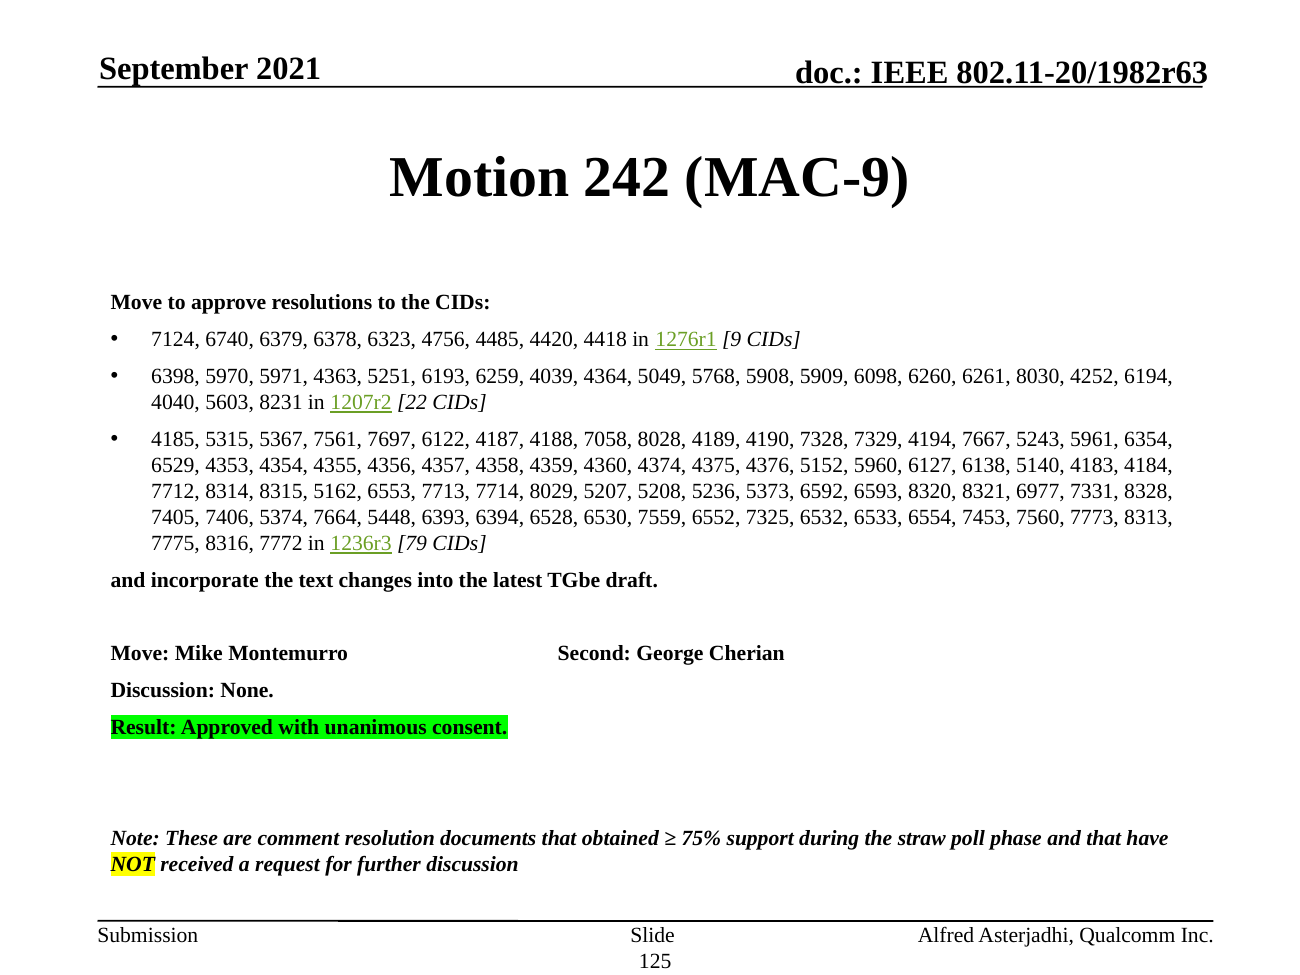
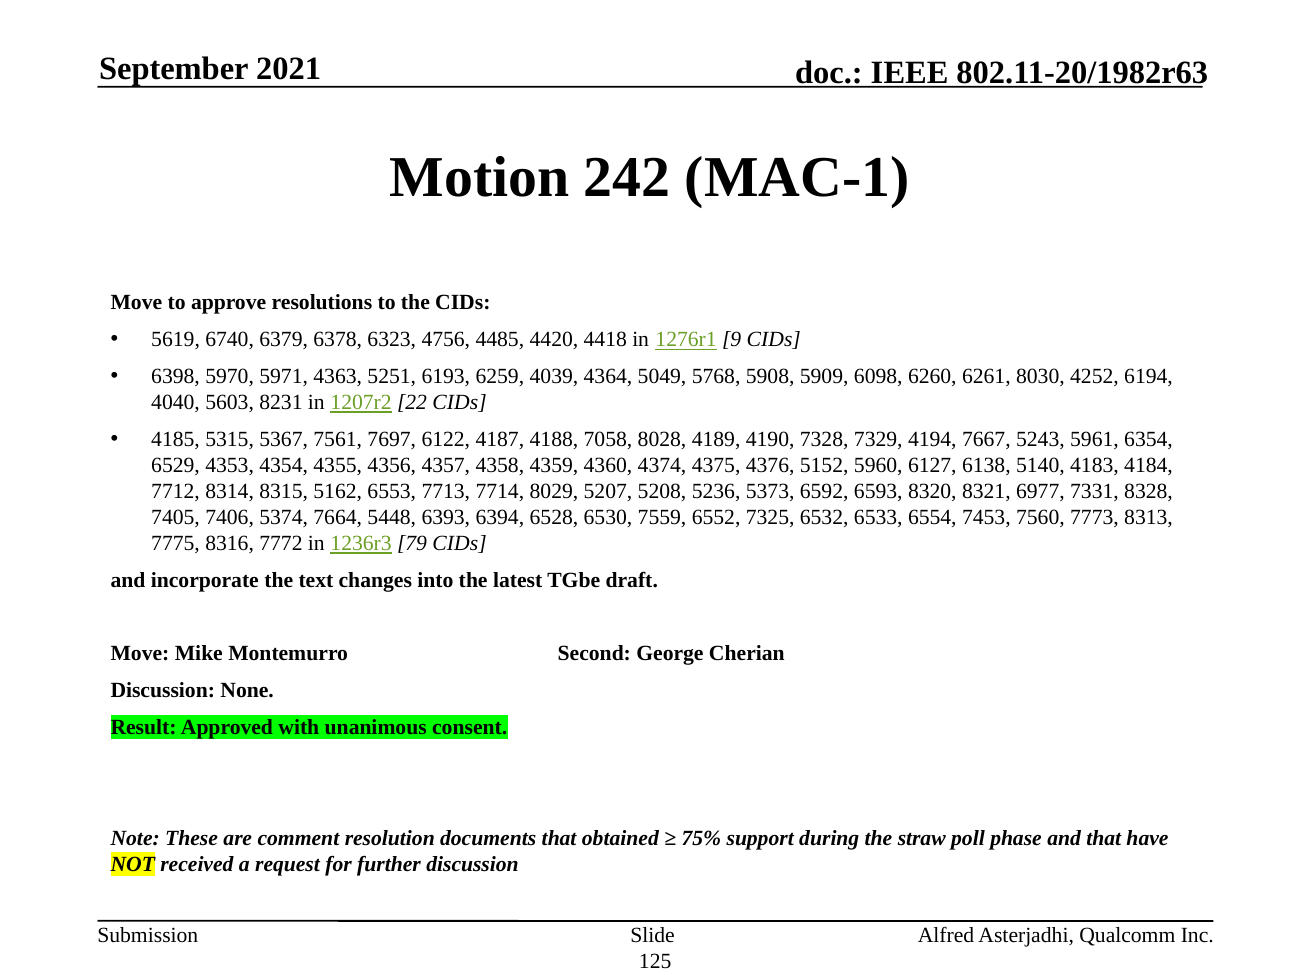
MAC-9: MAC-9 -> MAC-1
7124: 7124 -> 5619
